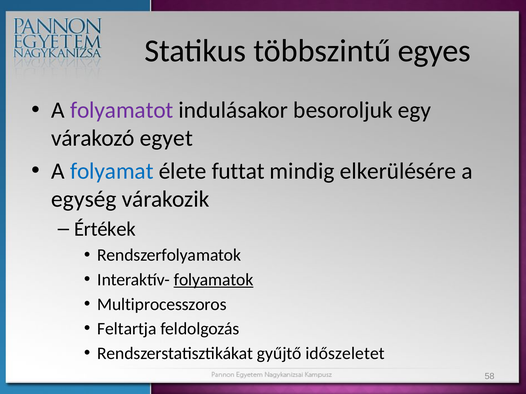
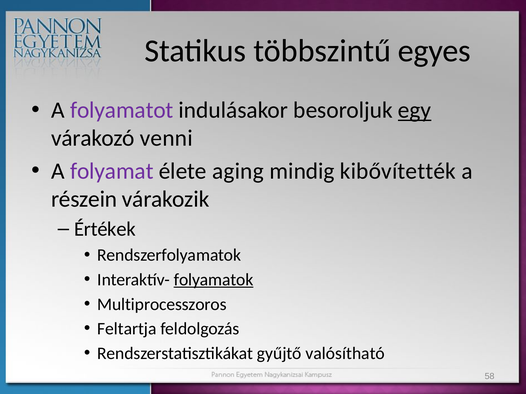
egy underline: none -> present
egyet: egyet -> venni
folyamat colour: blue -> purple
futtat: futtat -> aging
elkerülésére: elkerülésére -> kibővítették
egység: egység -> részein
időszeletet: időszeletet -> valósítható
